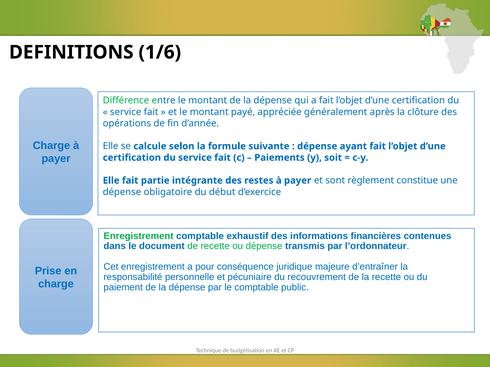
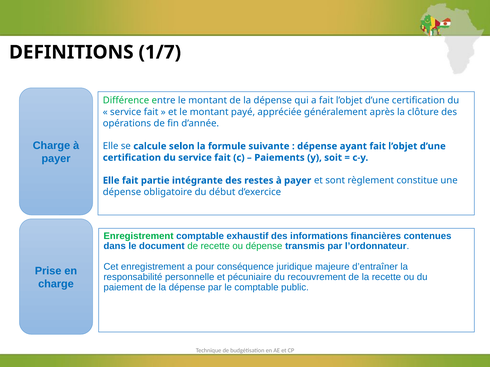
1/6: 1/6 -> 1/7
